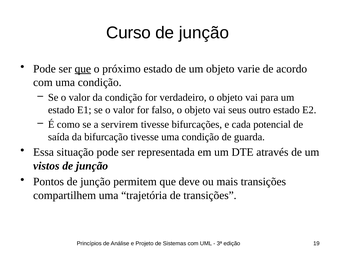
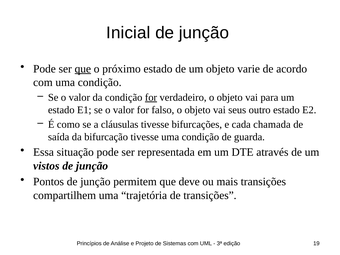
Curso: Curso -> Inicial
for at (151, 97) underline: none -> present
servirem: servirem -> cláusulas
potencial: potencial -> chamada
